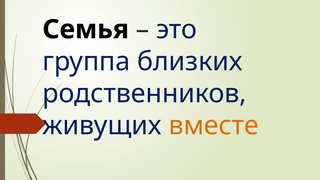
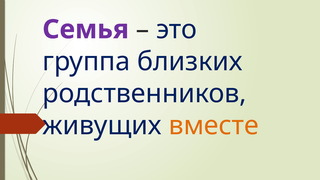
Семья colour: black -> purple
